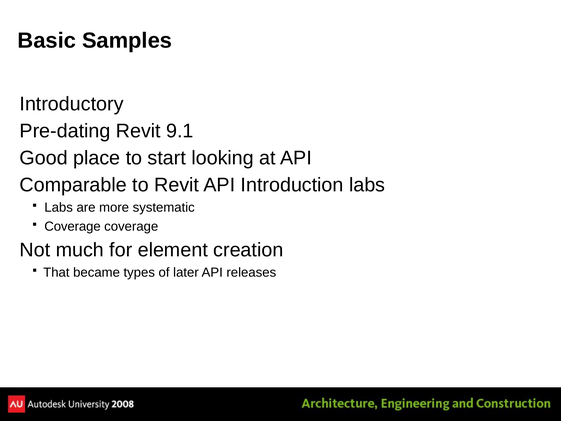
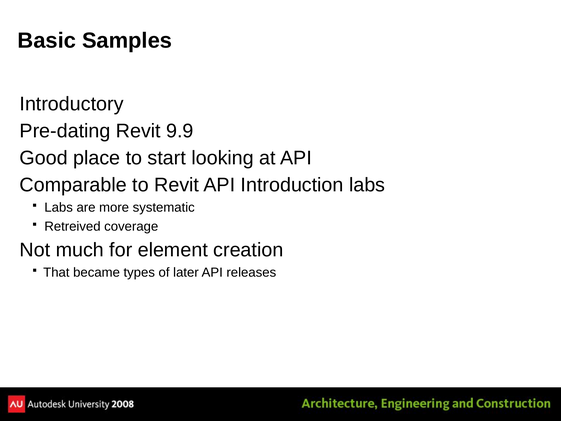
9.1: 9.1 -> 9.9
Coverage at (73, 226): Coverage -> Retreived
